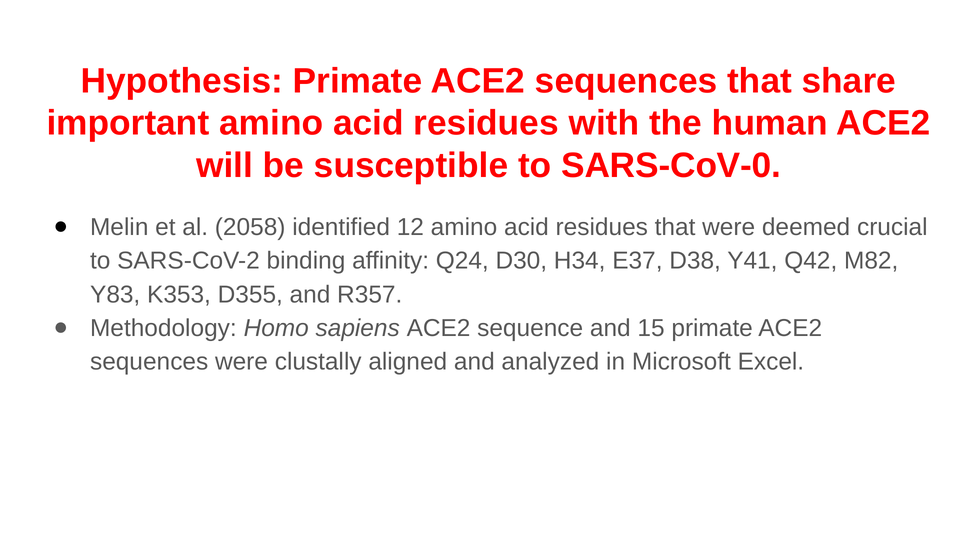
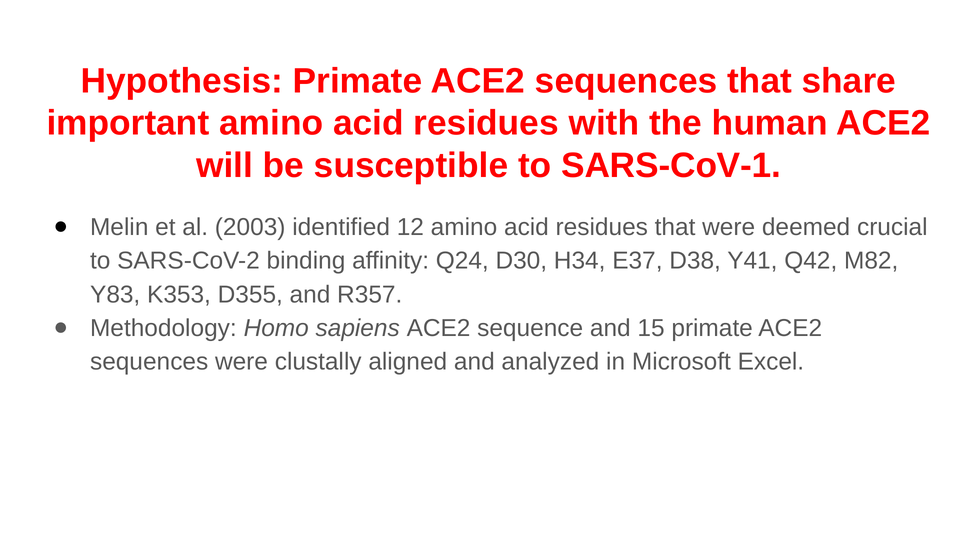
SARS-CoV-0: SARS-CoV-0 -> SARS-CoV-1
2058: 2058 -> 2003
